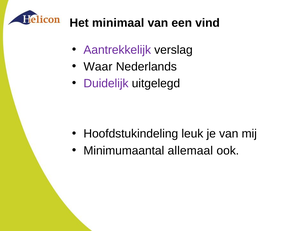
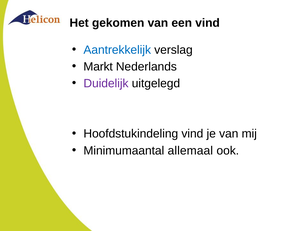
minimaal: minimaal -> gekomen
Aantrekkelijk colour: purple -> blue
Waar: Waar -> Markt
Hoofdstukindeling leuk: leuk -> vind
